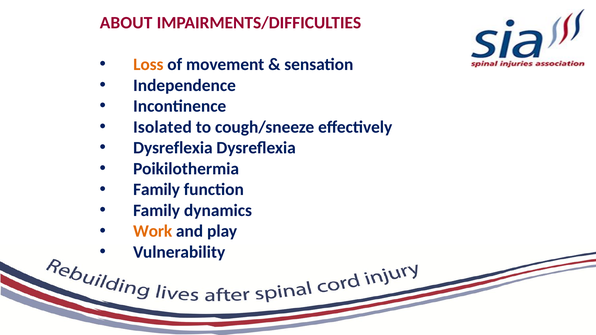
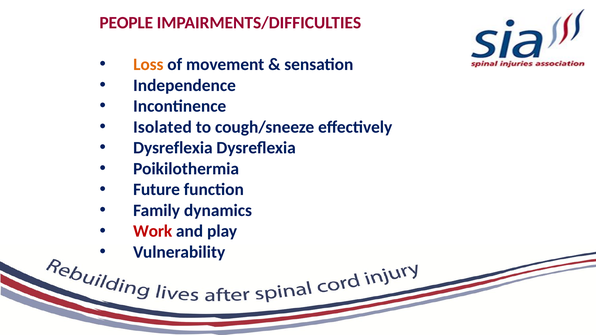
ABOUT: ABOUT -> PEOPLE
Family at (157, 190): Family -> Future
Work colour: orange -> red
